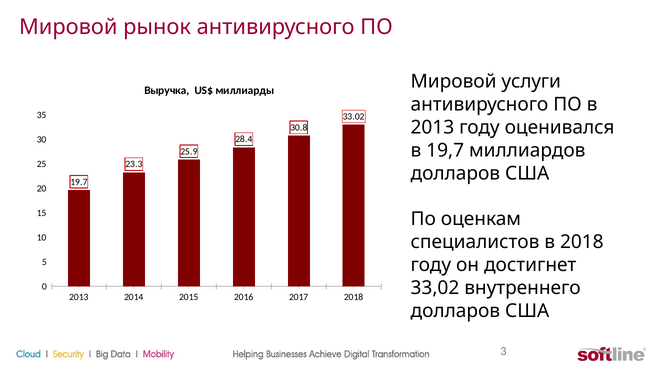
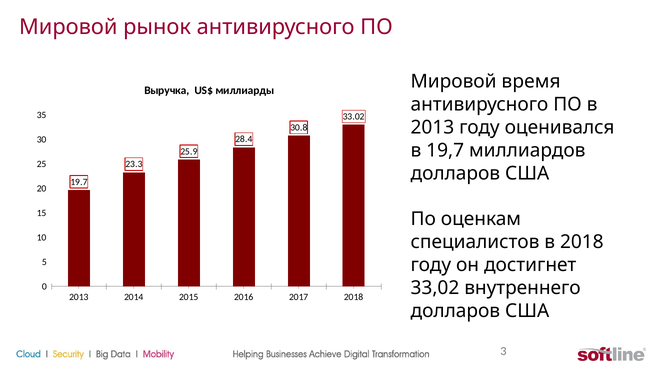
услуги: услуги -> время
